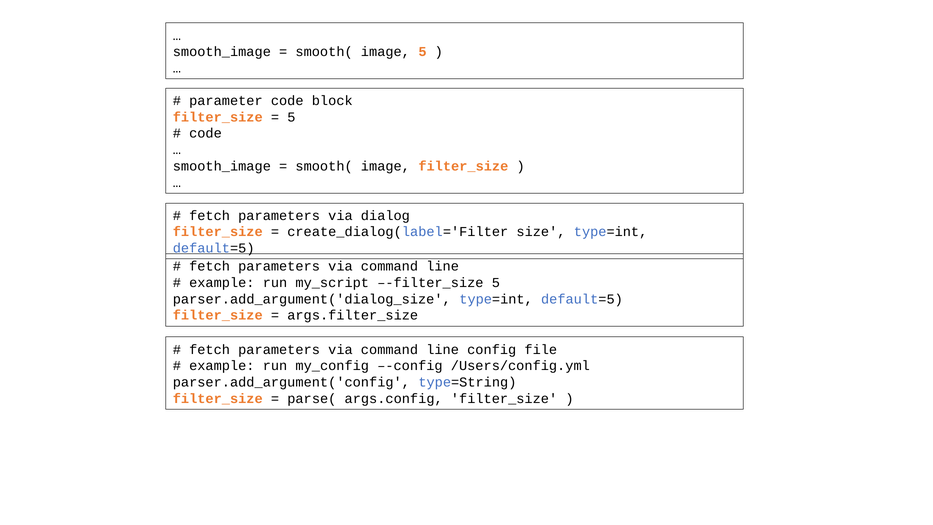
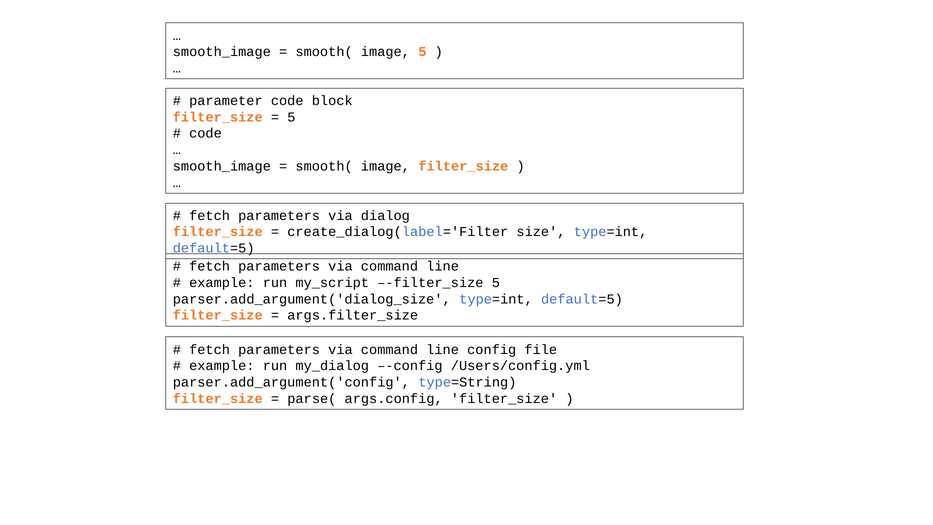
my_config: my_config -> my_dialog
